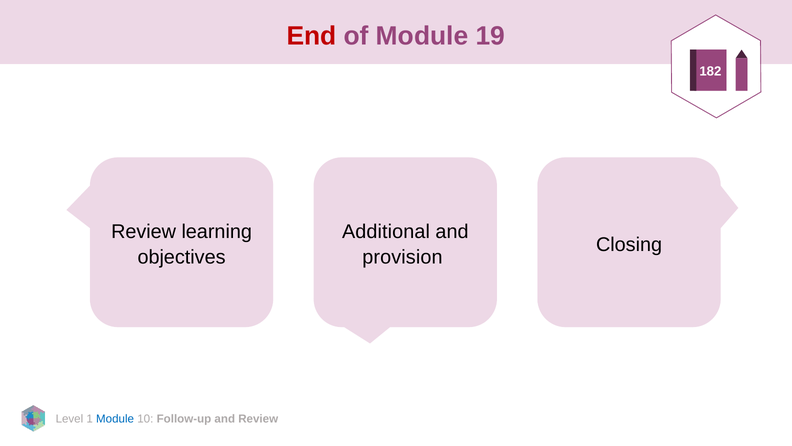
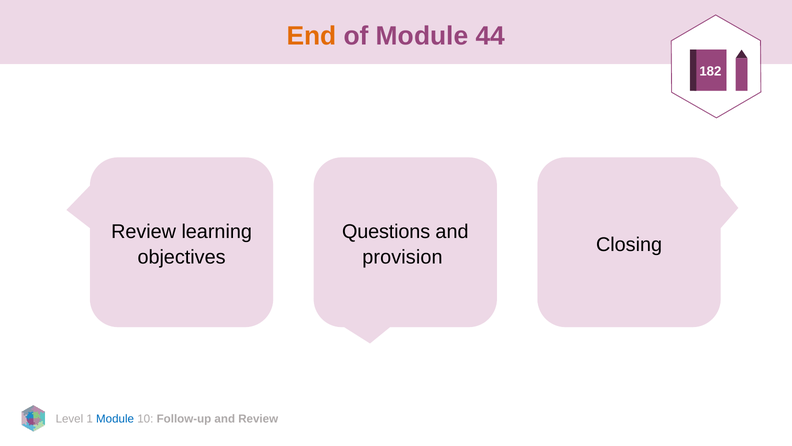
End colour: red -> orange
19: 19 -> 44
Additional: Additional -> Questions
